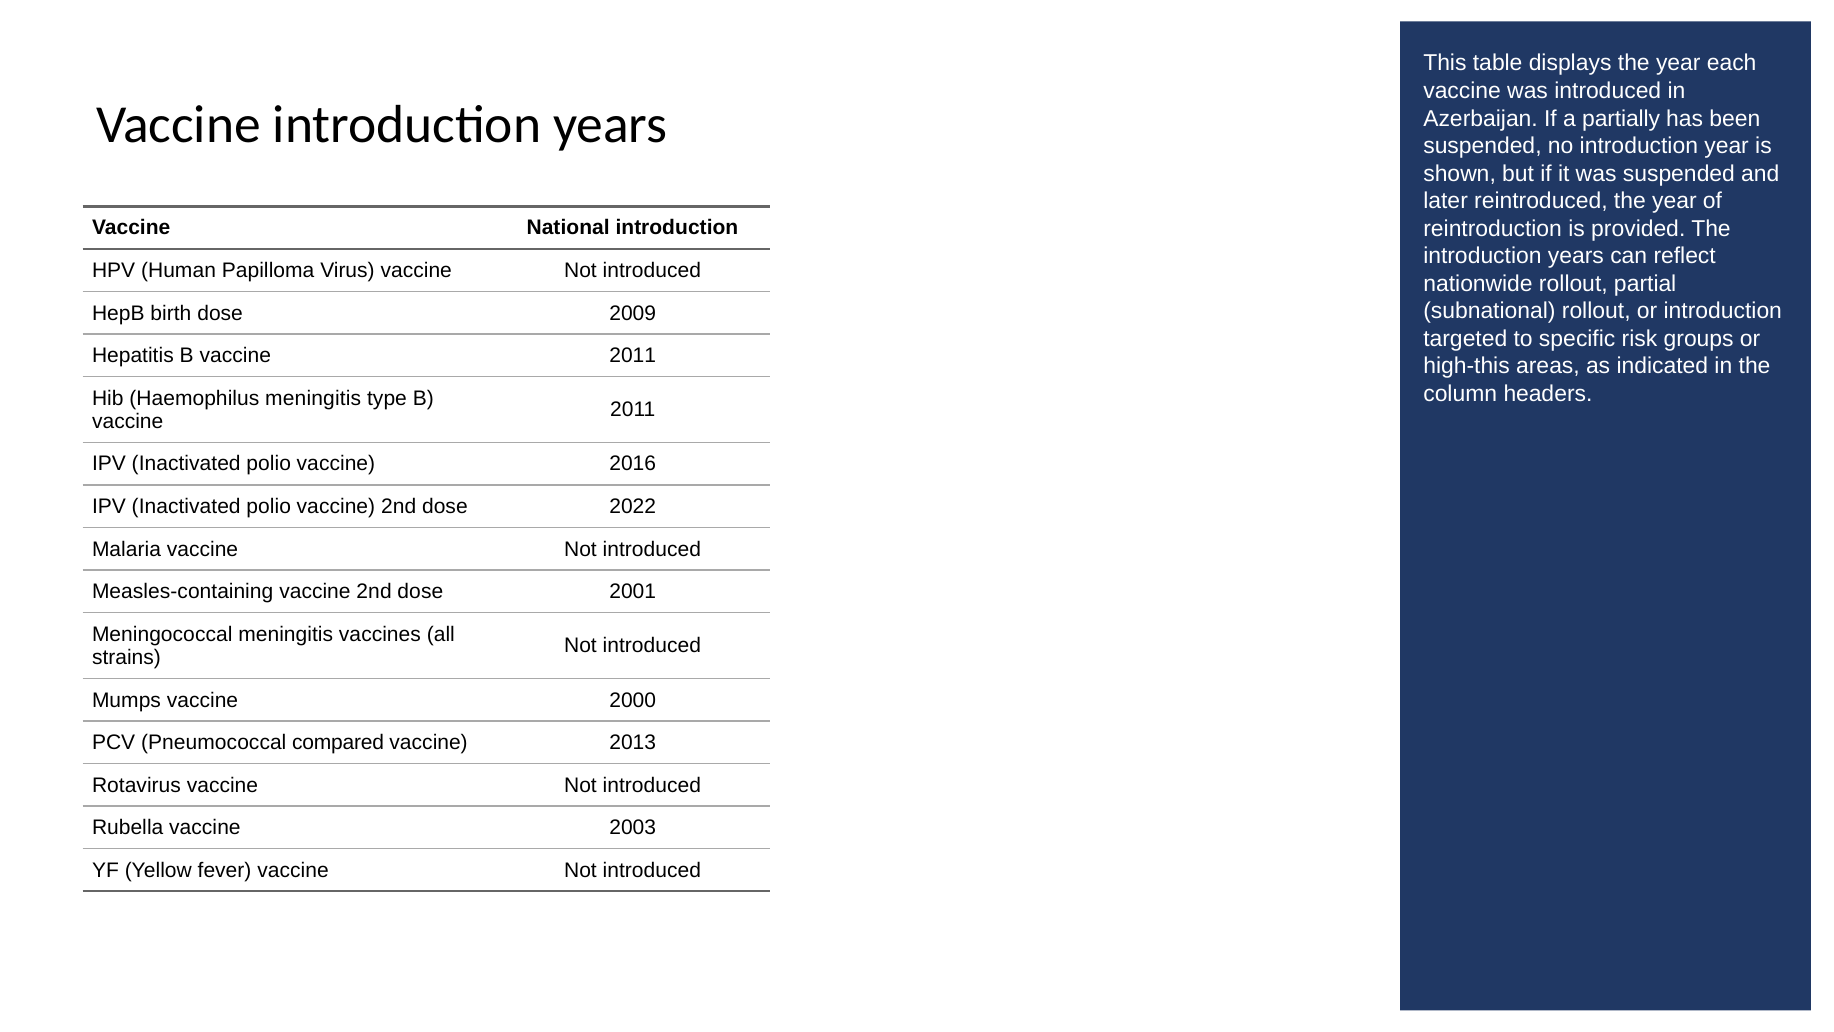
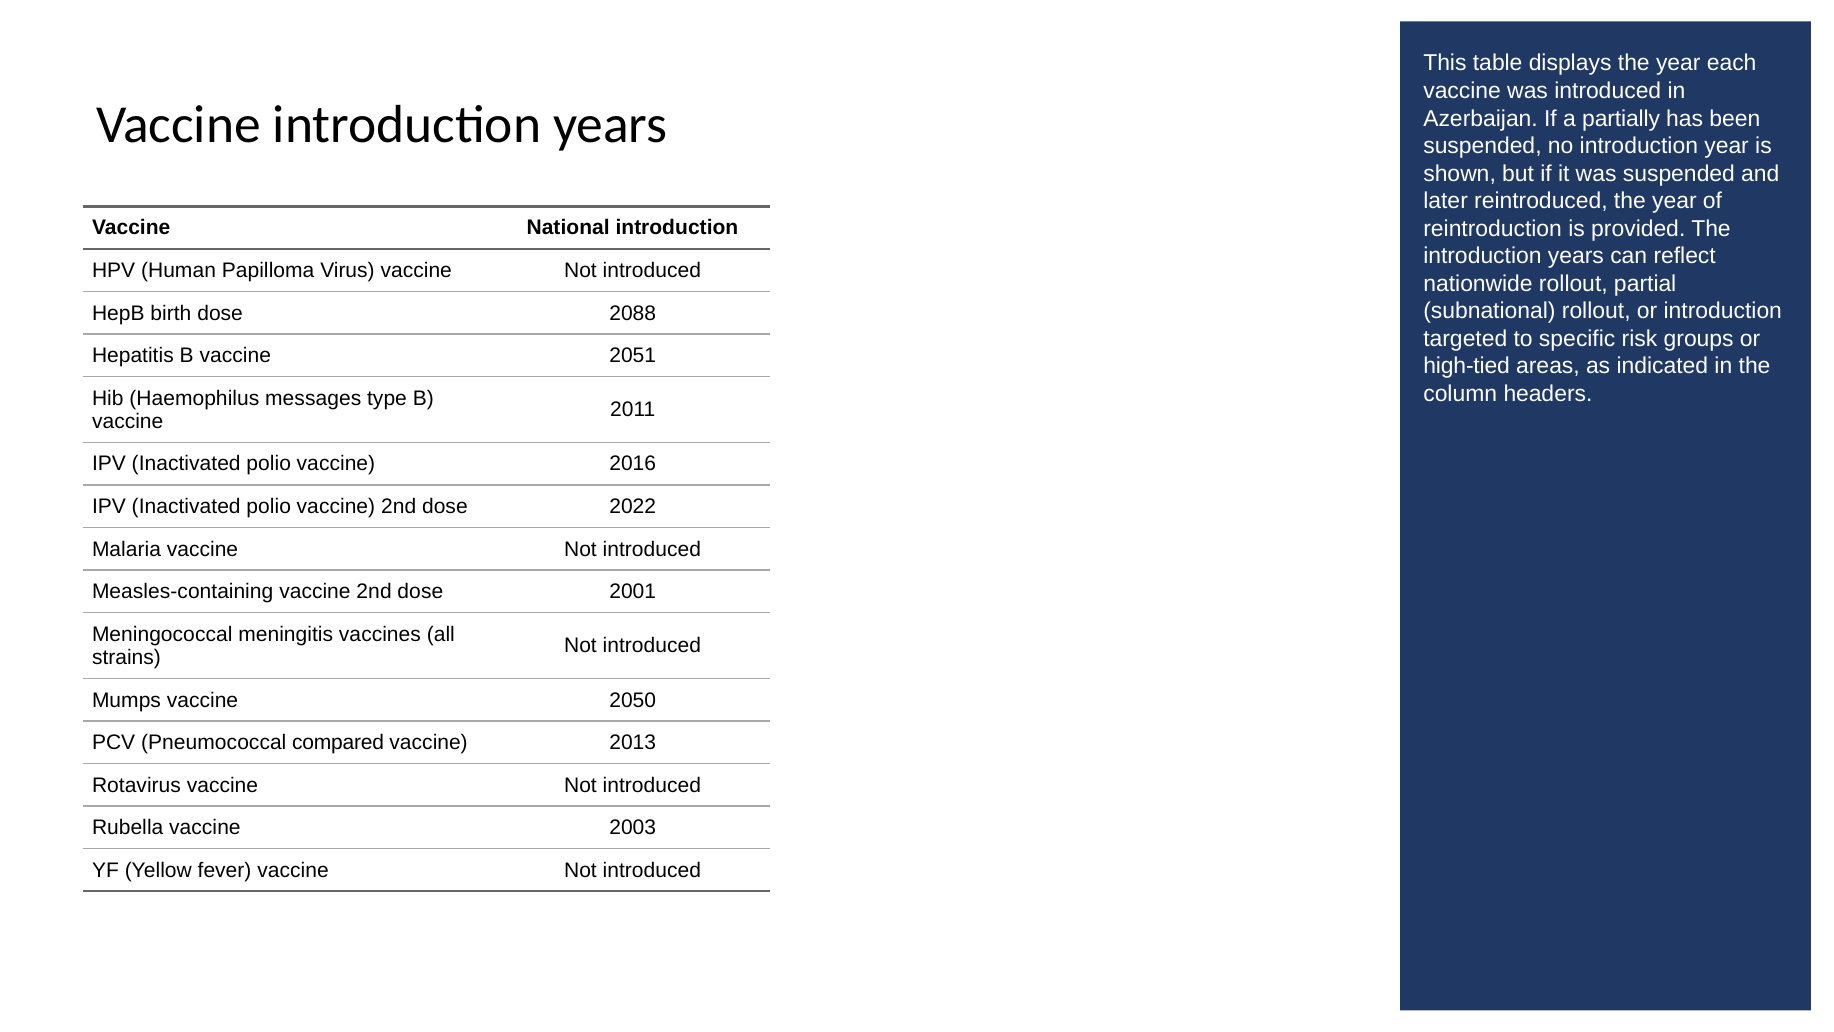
2009: 2009 -> 2088
Hepatitis B vaccine 2011: 2011 -> 2051
high-this: high-this -> high-tied
Haemophilus meningitis: meningitis -> messages
2000: 2000 -> 2050
